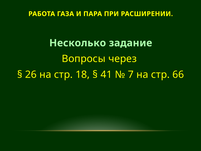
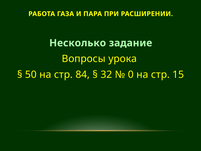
через: через -> урока
26: 26 -> 50
18: 18 -> 84
41: 41 -> 32
7: 7 -> 0
66: 66 -> 15
